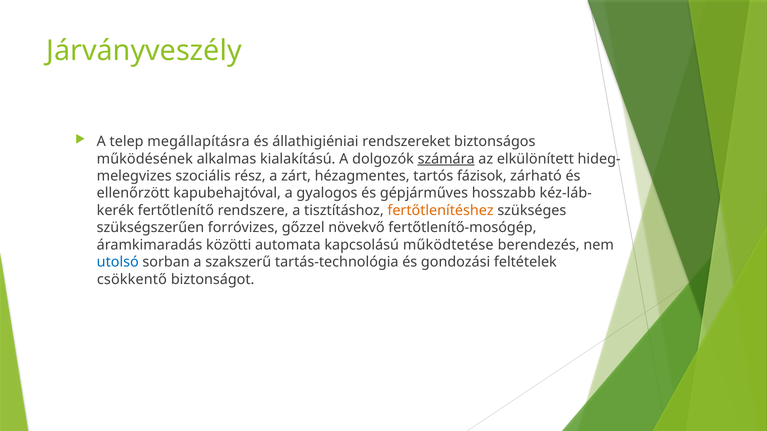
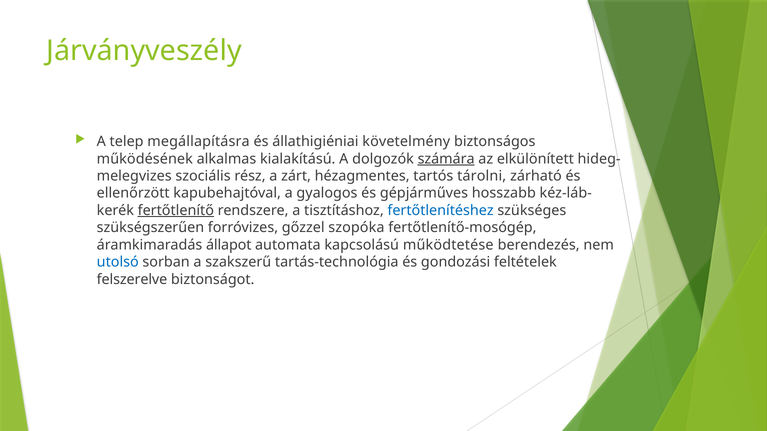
rendszereket: rendszereket -> követelmény
fázisok: fázisok -> tárolni
fertőtlenítő underline: none -> present
fertőtlenítéshez colour: orange -> blue
növekvő: növekvő -> szopóka
közötti: közötti -> állapot
csökkentő: csökkentő -> felszerelve
